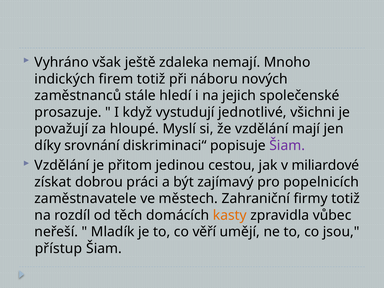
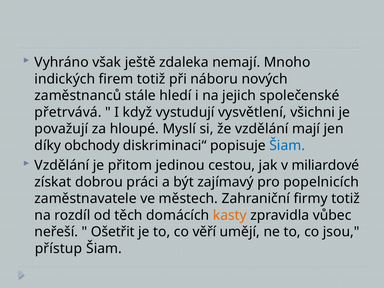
prosazuje: prosazuje -> přetrvává
jednotlivé: jednotlivé -> vysvětlení
srovnání: srovnání -> obchody
Šiam at (287, 146) colour: purple -> blue
Mladík: Mladík -> Ošetřit
